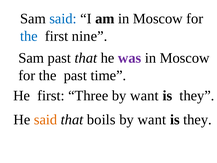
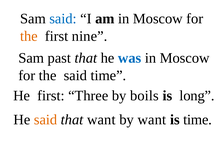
the at (29, 36) colour: blue -> orange
was colour: purple -> blue
the past: past -> said
Three by want: want -> boils
they at (197, 96): they -> long
that boils: boils -> want
they at (198, 119): they -> time
